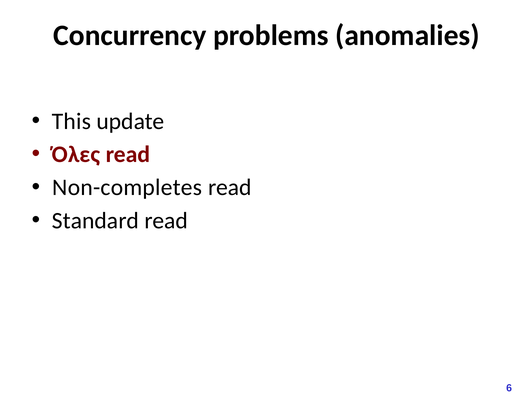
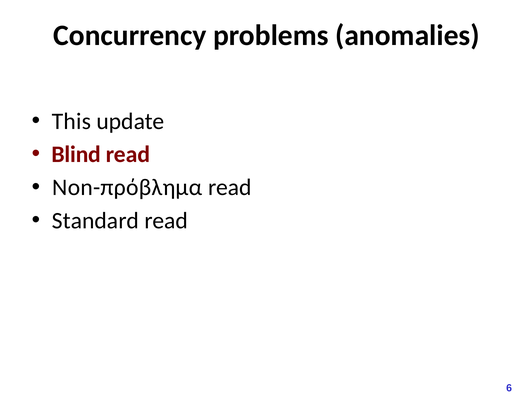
Όλες: Όλες -> Blind
Non-completes: Non-completes -> Non-πρόβλημα
